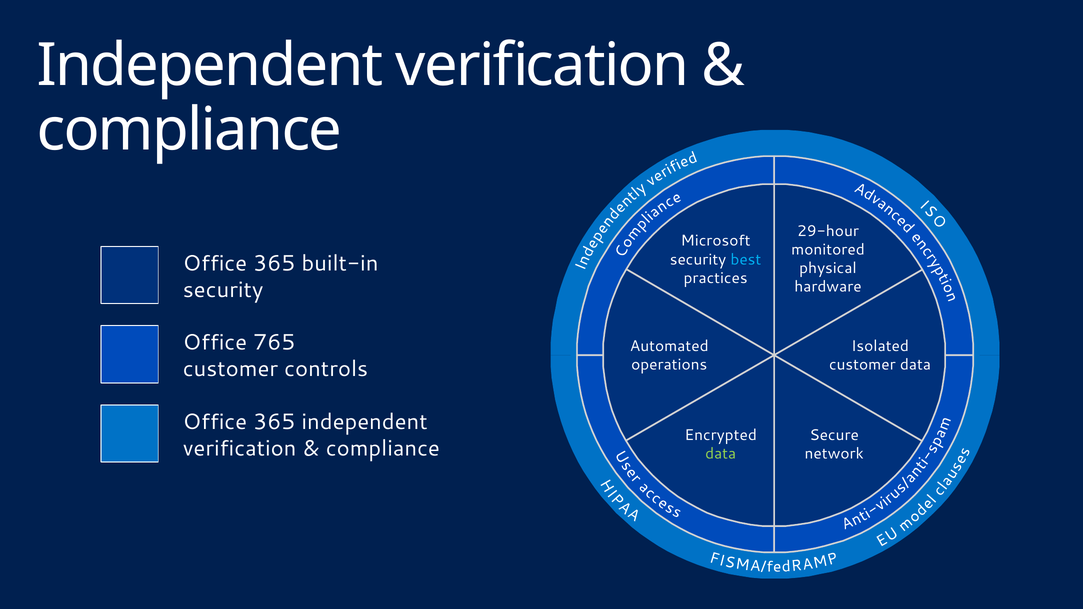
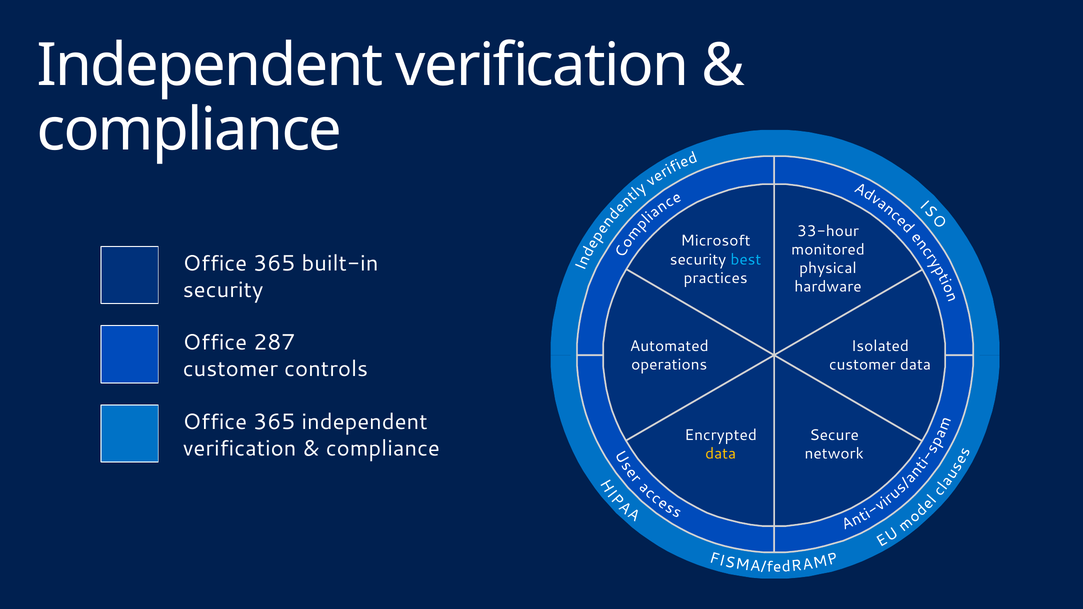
29-hour: 29-hour -> 33-hour
765: 765 -> 287
data at (721, 454) colour: light green -> yellow
